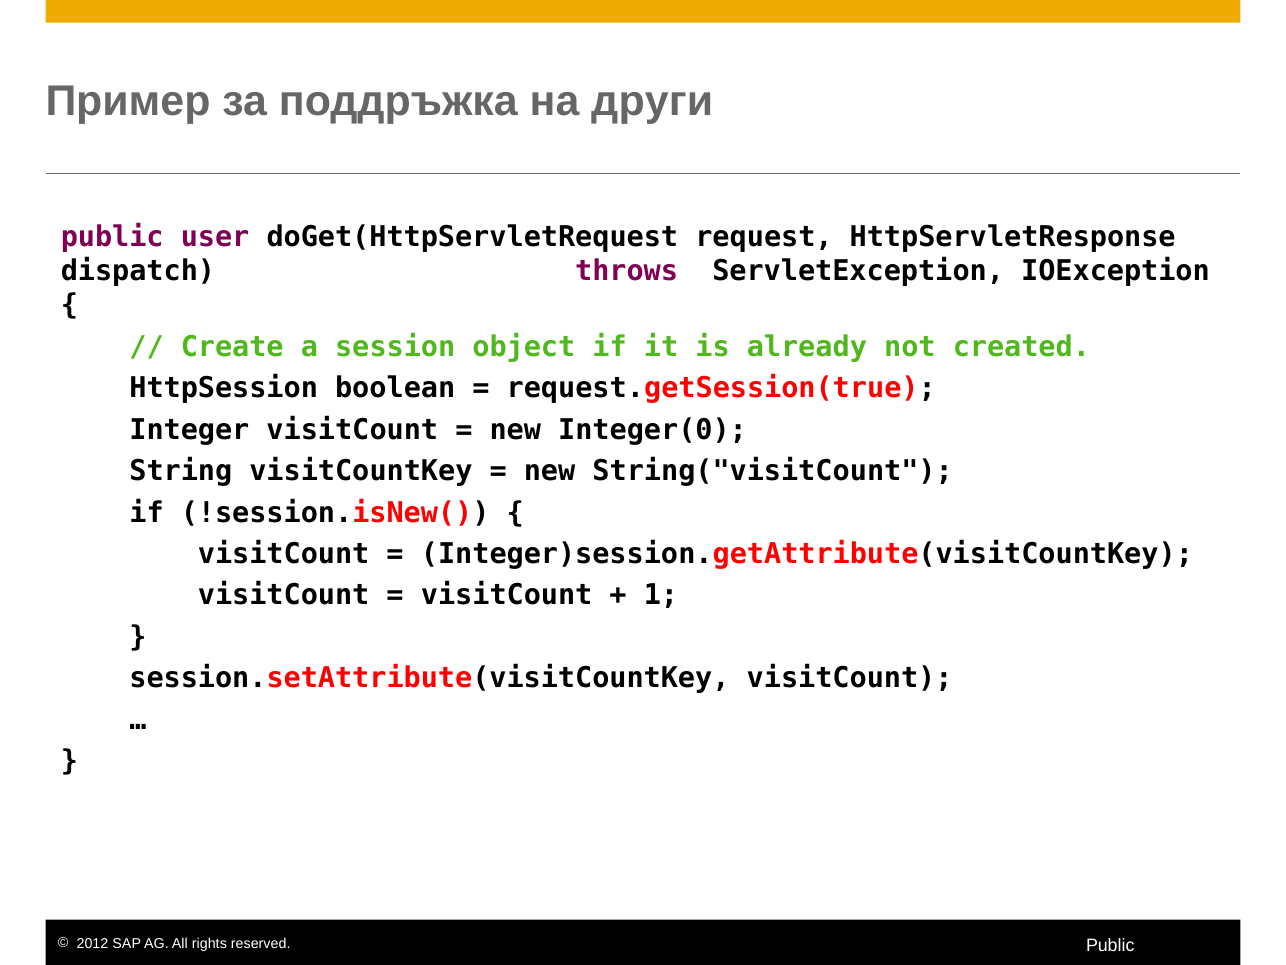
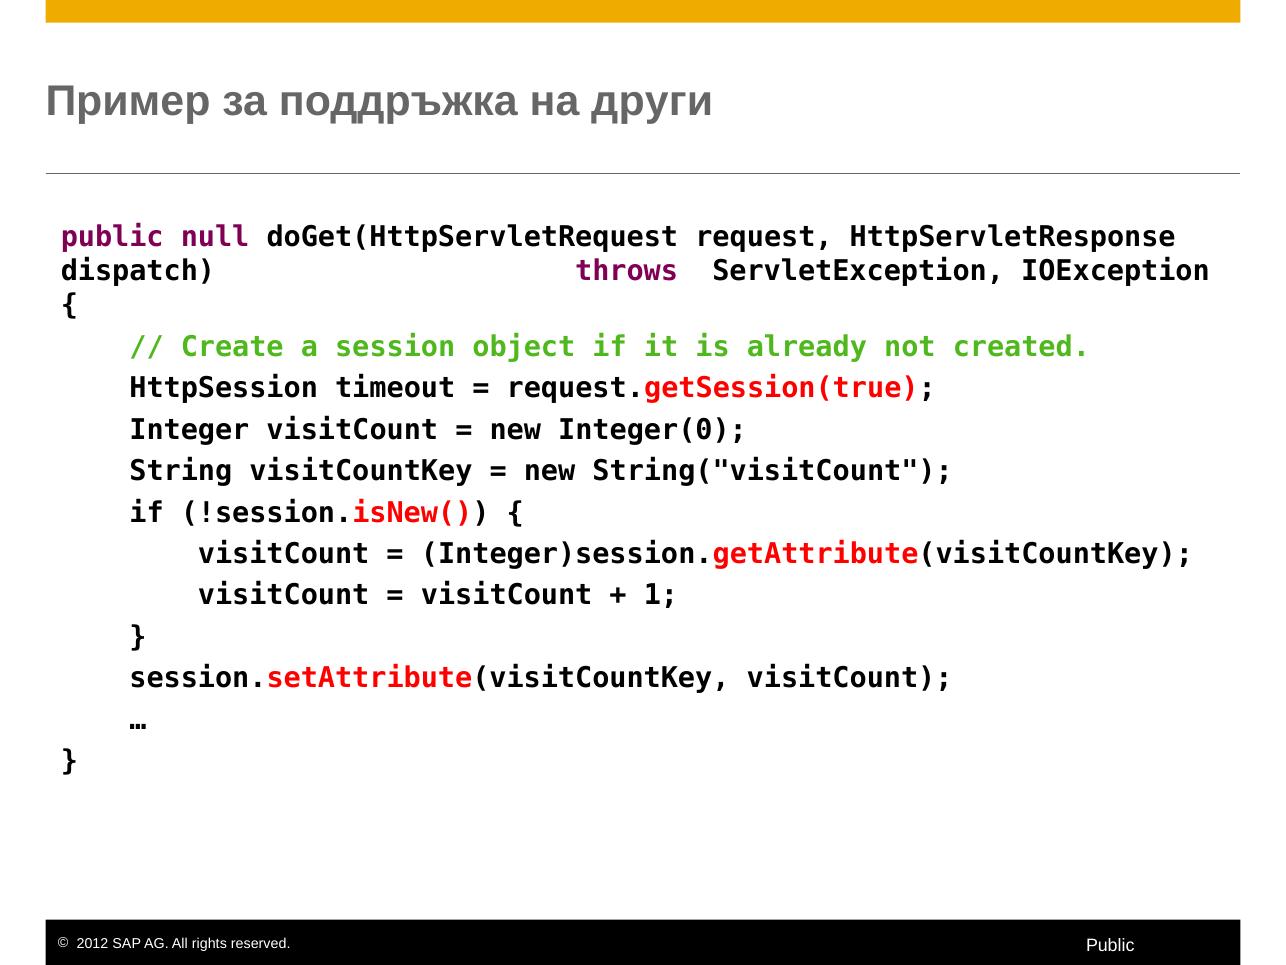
user: user -> null
boolean: boolean -> timeout
